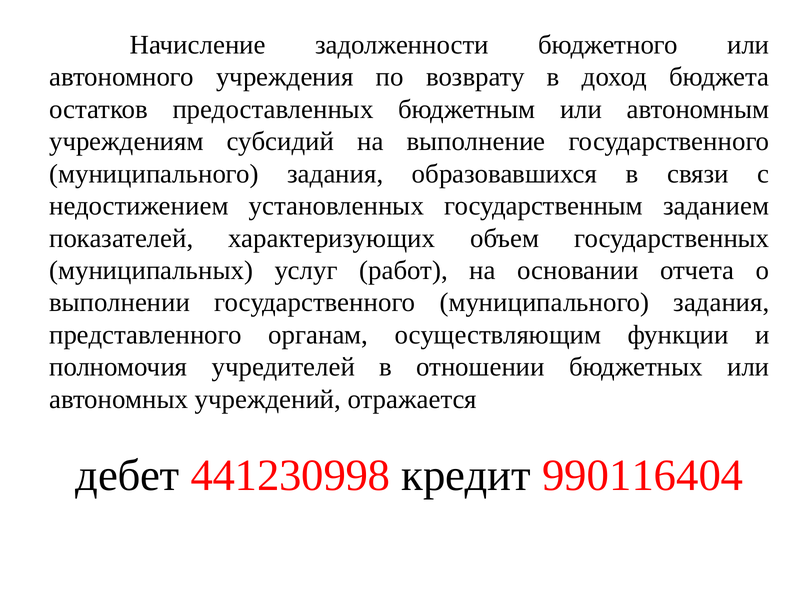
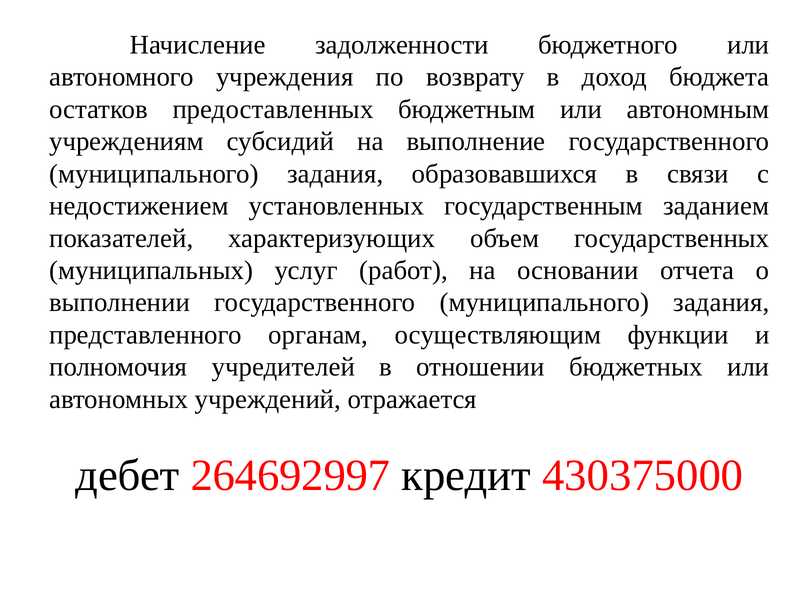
441230998: 441230998 -> 264692997
990116404: 990116404 -> 430375000
